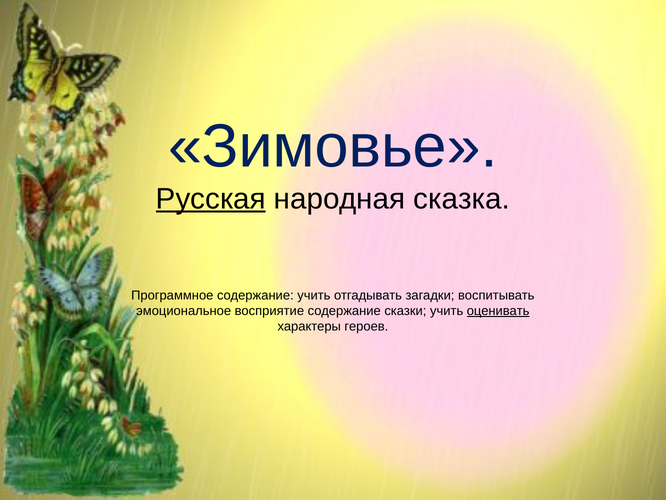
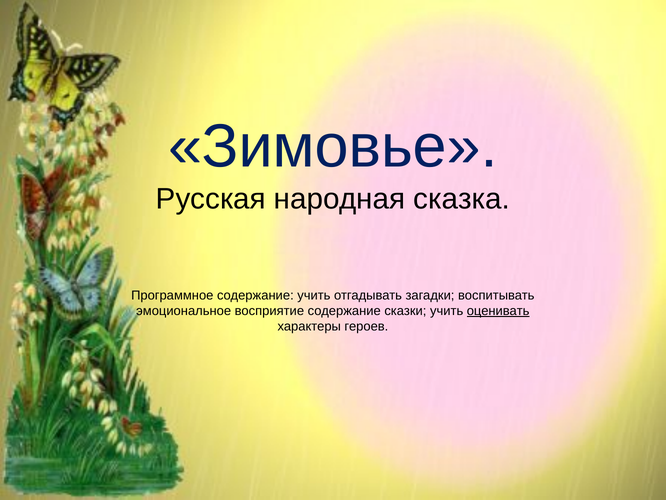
Русская underline: present -> none
